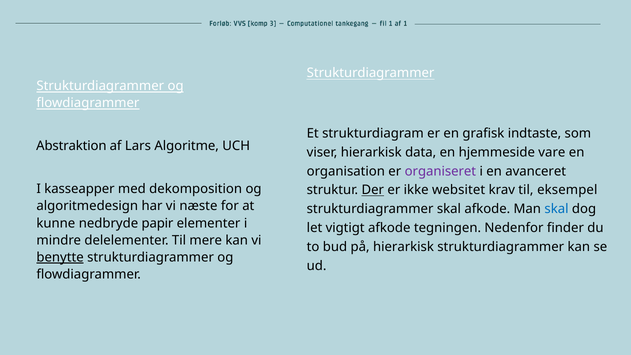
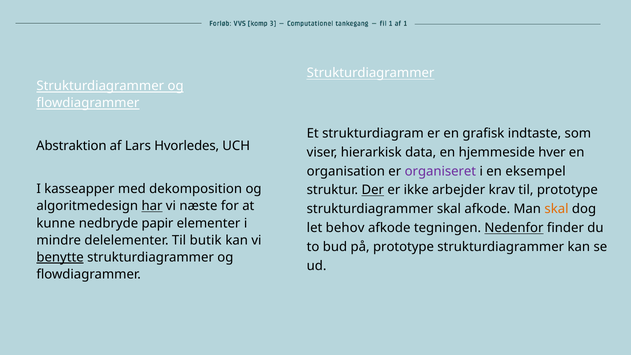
Algoritme: Algoritme -> Hvorledes
vare: vare -> hver
avanceret: avanceret -> eksempel
websitet: websitet -> arbejder
til eksempel: eksempel -> prototype
har underline: none -> present
skal at (557, 209) colour: blue -> orange
vigtigt: vigtigt -> behov
Nedenfor underline: none -> present
mere: mere -> butik
på hierarkisk: hierarkisk -> prototype
